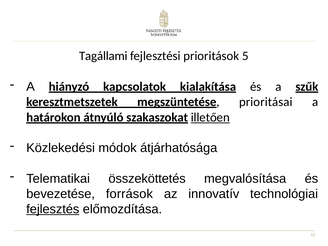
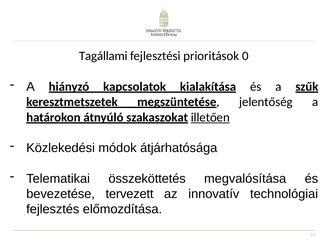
5: 5 -> 0
prioritásai: prioritásai -> jelentőség
források: források -> tervezett
fejlesztés underline: present -> none
